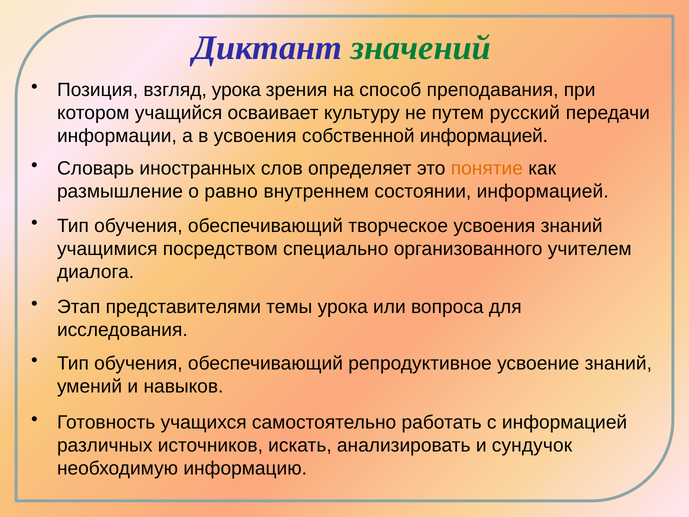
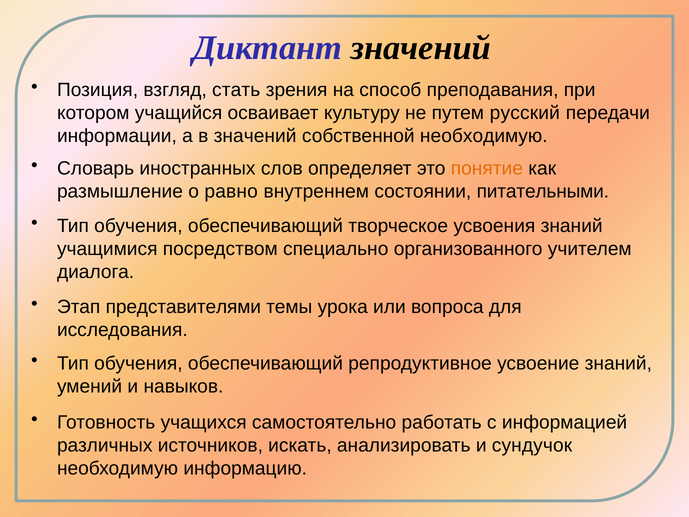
значений at (421, 48) colour: green -> black
взгляд урока: урока -> стать
в усвоения: усвоения -> значений
собственной информацией: информацией -> необходимую
состоянии информацией: информацией -> питательными
